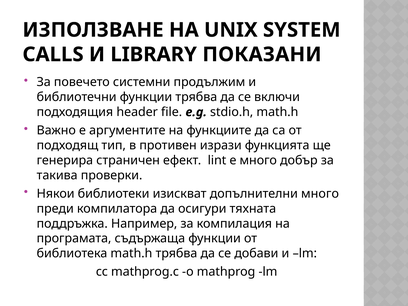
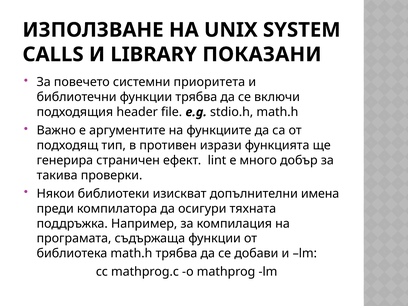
продължим: продължим -> приоритета
допълнителни много: много -> имена
